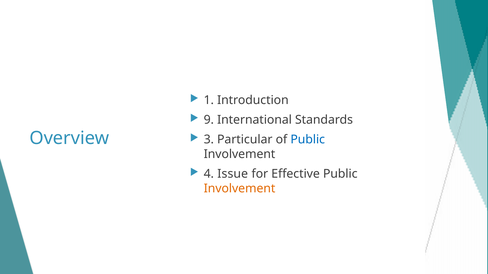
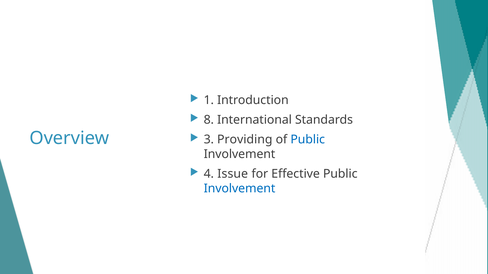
9: 9 -> 8
Particular: Particular -> Providing
Involvement at (240, 189) colour: orange -> blue
